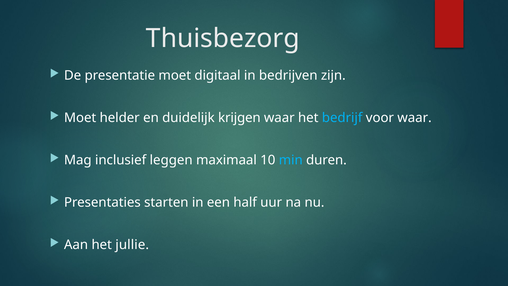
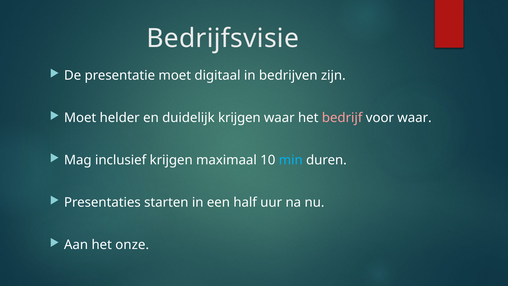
Thuisbezorg: Thuisbezorg -> Bedrijfsvisie
bedrijf colour: light blue -> pink
inclusief leggen: leggen -> krijgen
jullie: jullie -> onze
